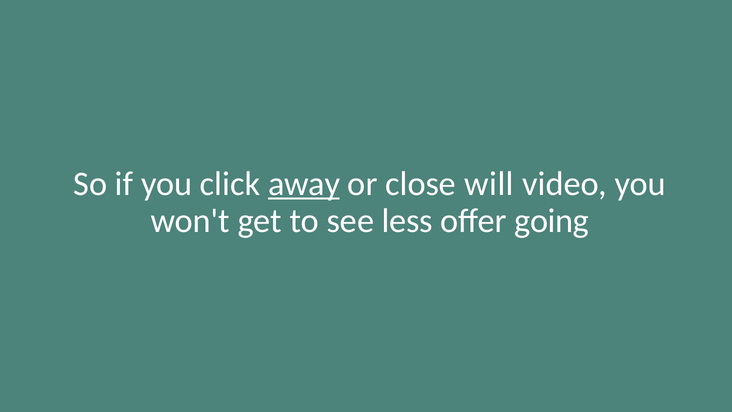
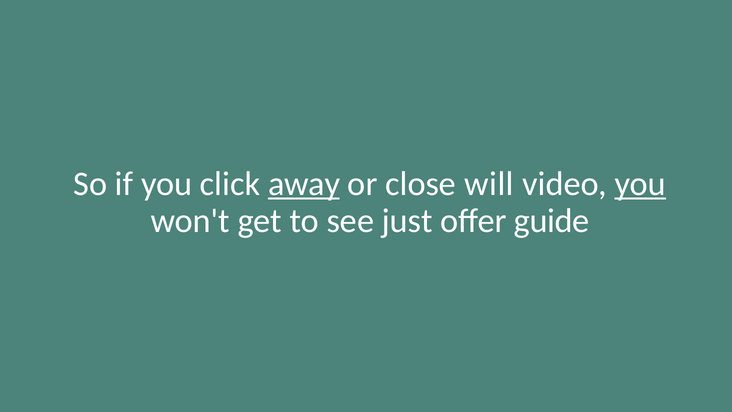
you at (640, 184) underline: none -> present
less: less -> just
going: going -> guide
